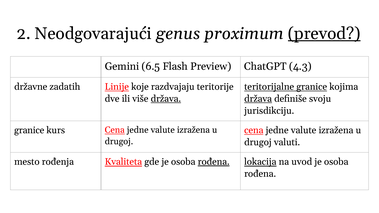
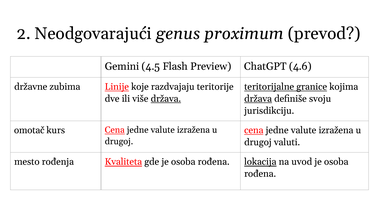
prevod underline: present -> none
6.5: 6.5 -> 4.5
4.3: 4.3 -> 4.6
zadatih: zadatih -> zubima
granice at (29, 130): granice -> omotač
rođena at (214, 162) underline: present -> none
